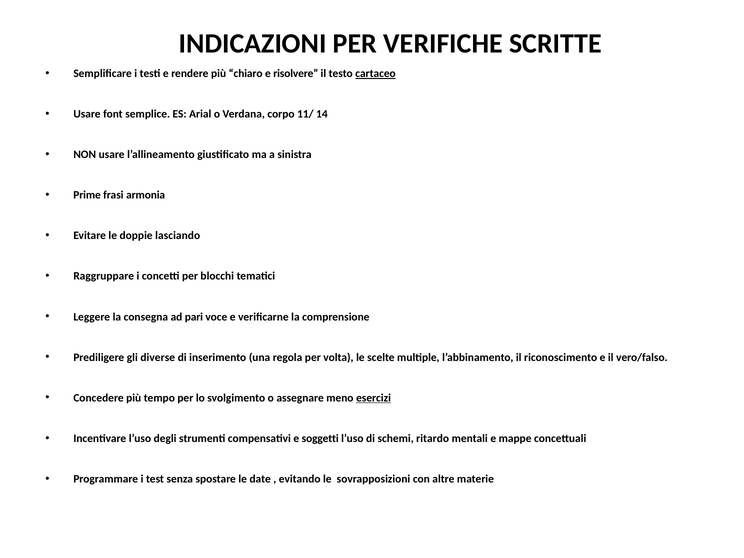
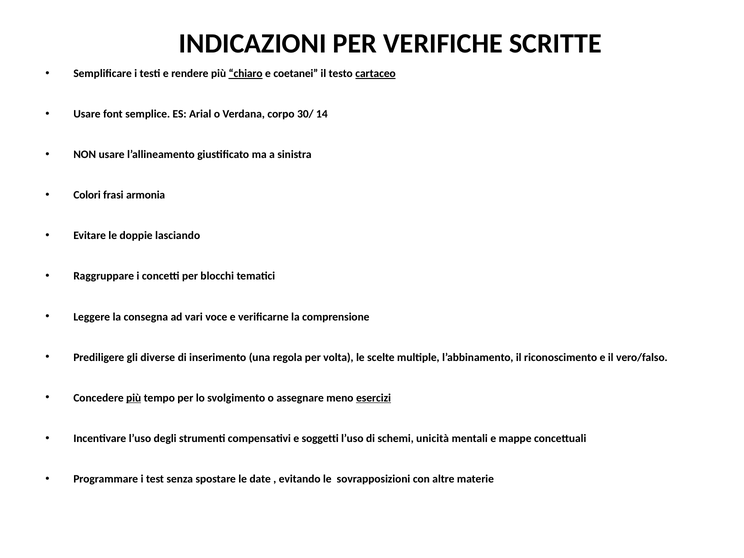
chiaro underline: none -> present
risolvere: risolvere -> coetanei
11/: 11/ -> 30/
Prime: Prime -> Colori
pari: pari -> vari
più at (134, 398) underline: none -> present
ritardo: ritardo -> unicità
